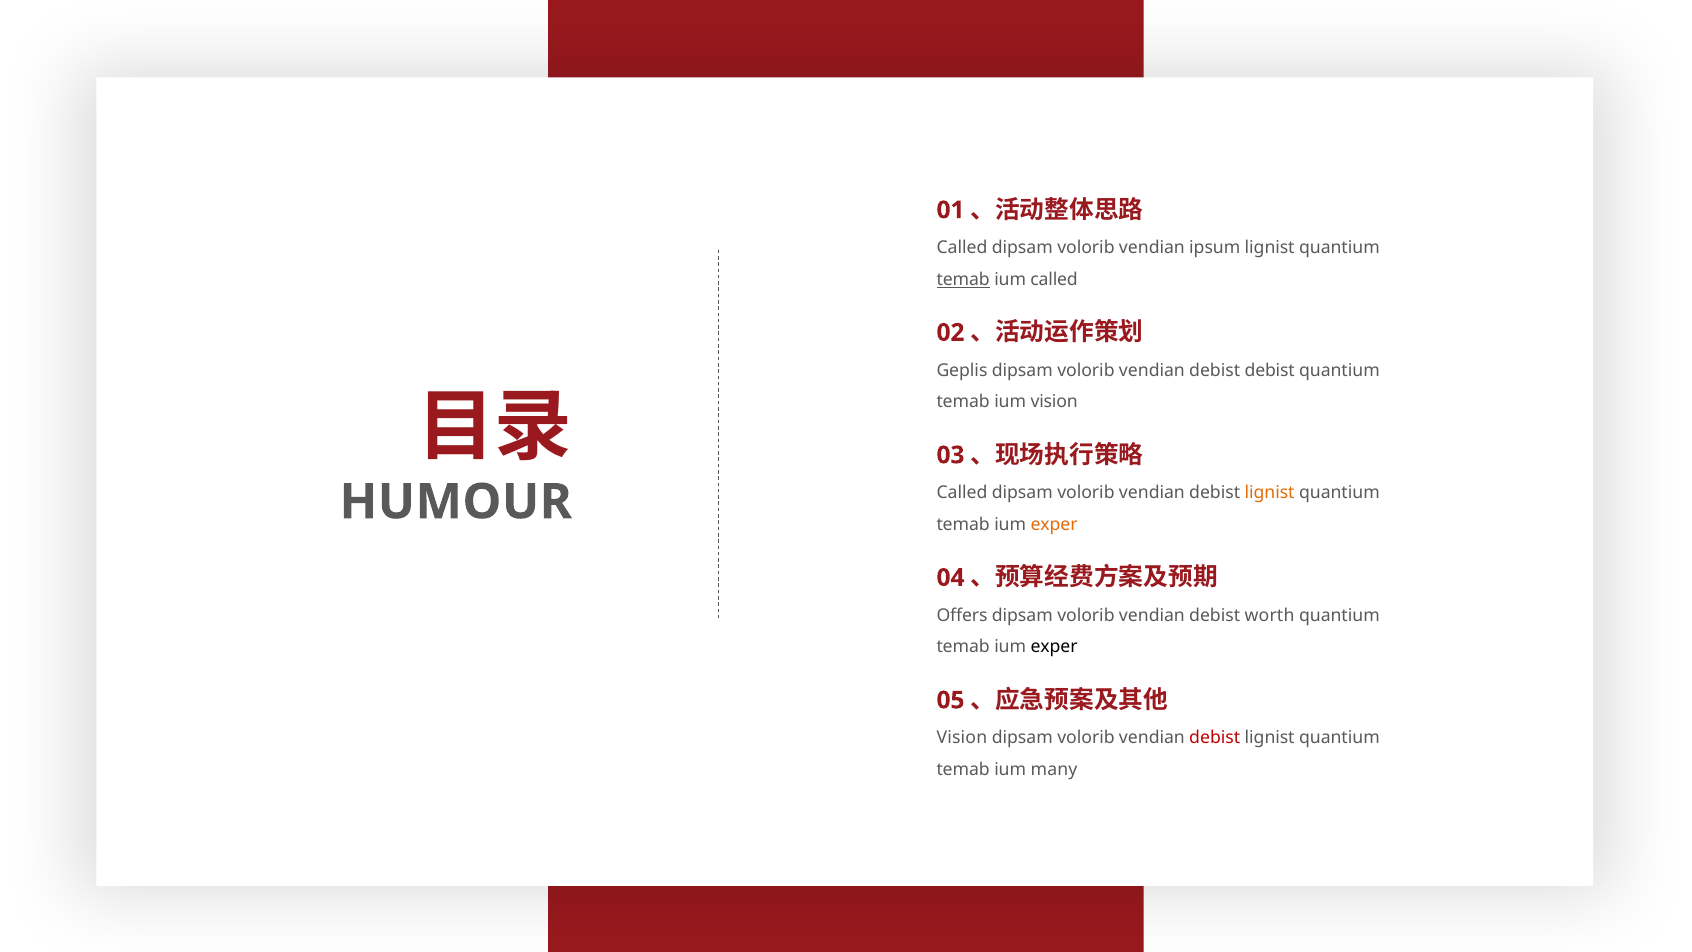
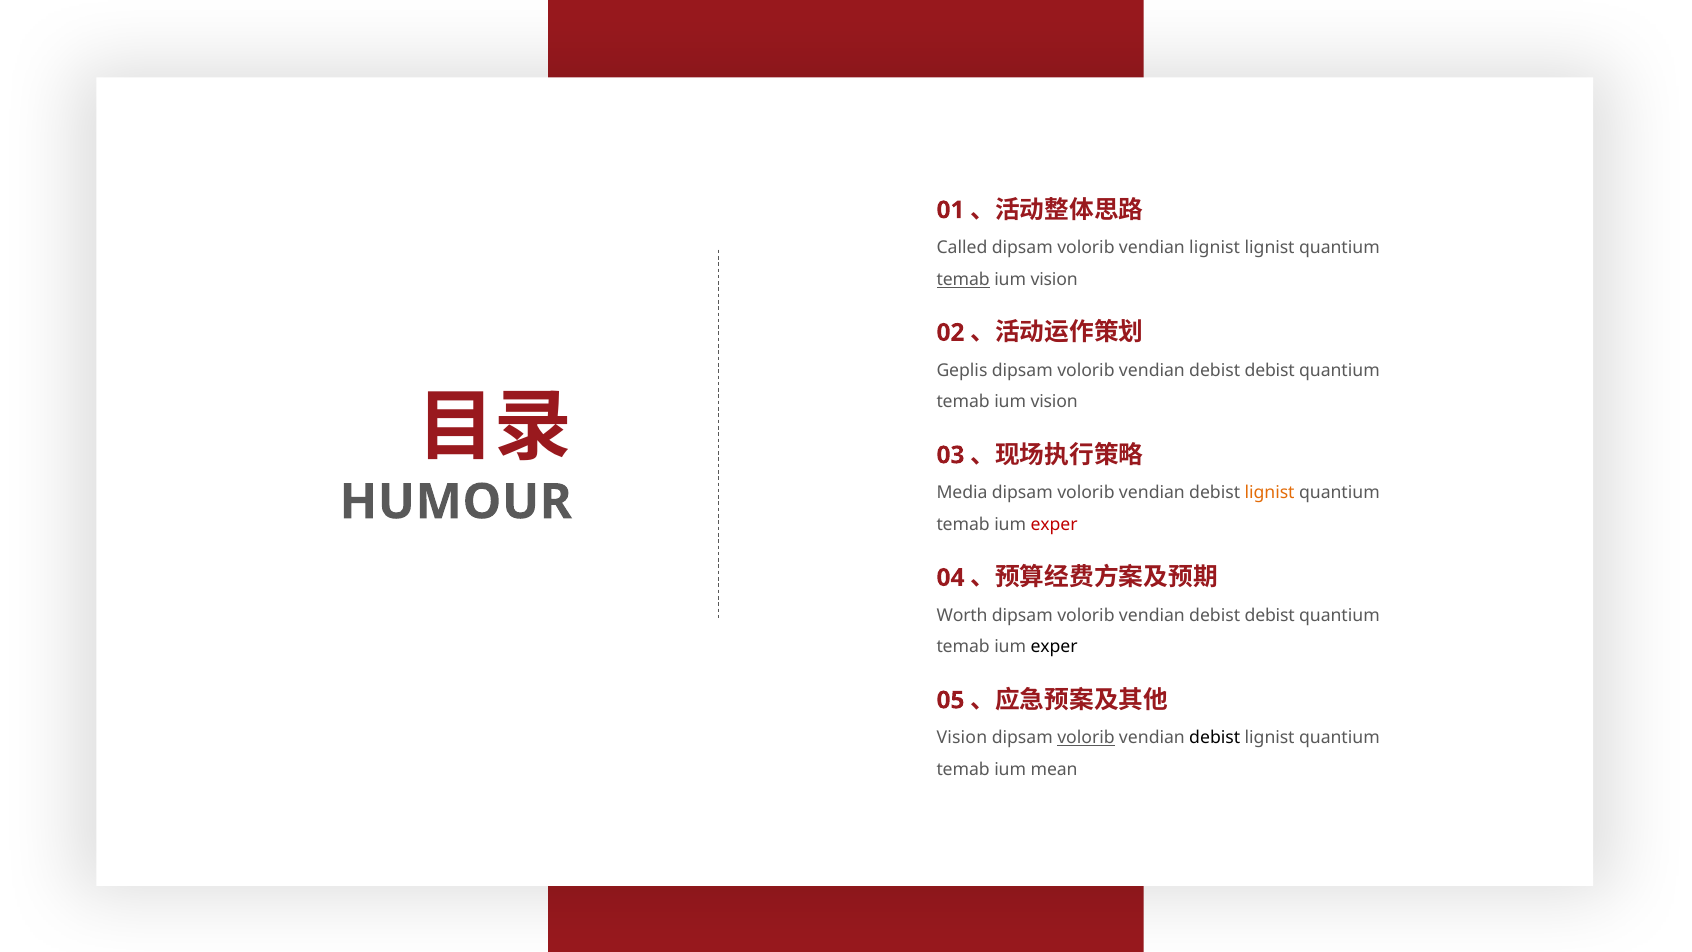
vendian ipsum: ipsum -> lignist
called at (1054, 279): called -> vision
Called at (962, 493): Called -> Media
exper at (1054, 524) colour: orange -> red
Offers: Offers -> Worth
worth at (1270, 615): worth -> debist
volorib at (1086, 738) underline: none -> present
debist at (1215, 738) colour: red -> black
many: many -> mean
